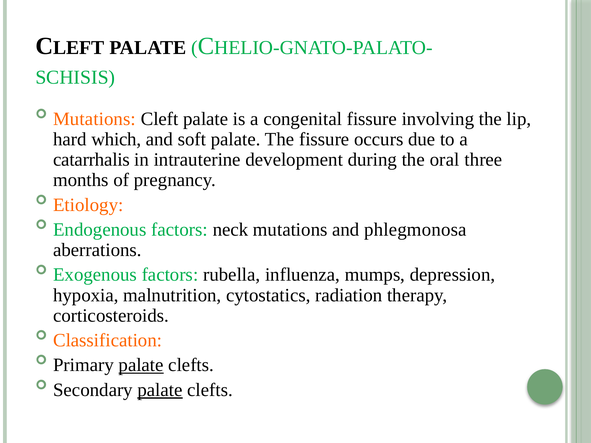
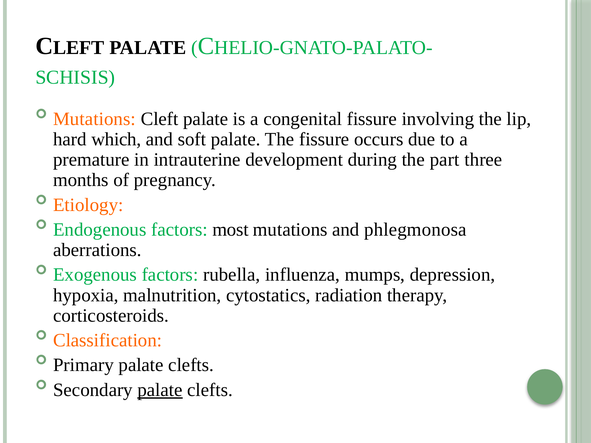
catarrhalis: catarrhalis -> premature
oral: oral -> part
neck: neck -> most
palate at (141, 365) underline: present -> none
